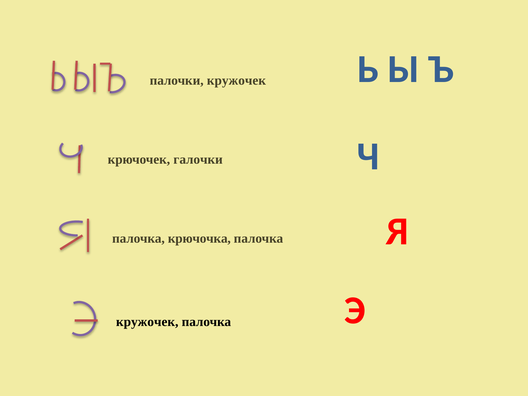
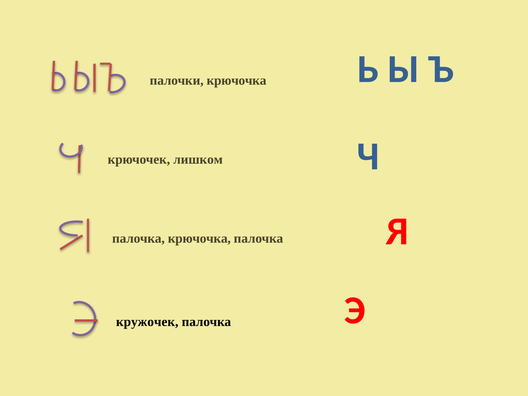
палочки кружочек: кружочек -> крючочка
галочки: галочки -> лишком
